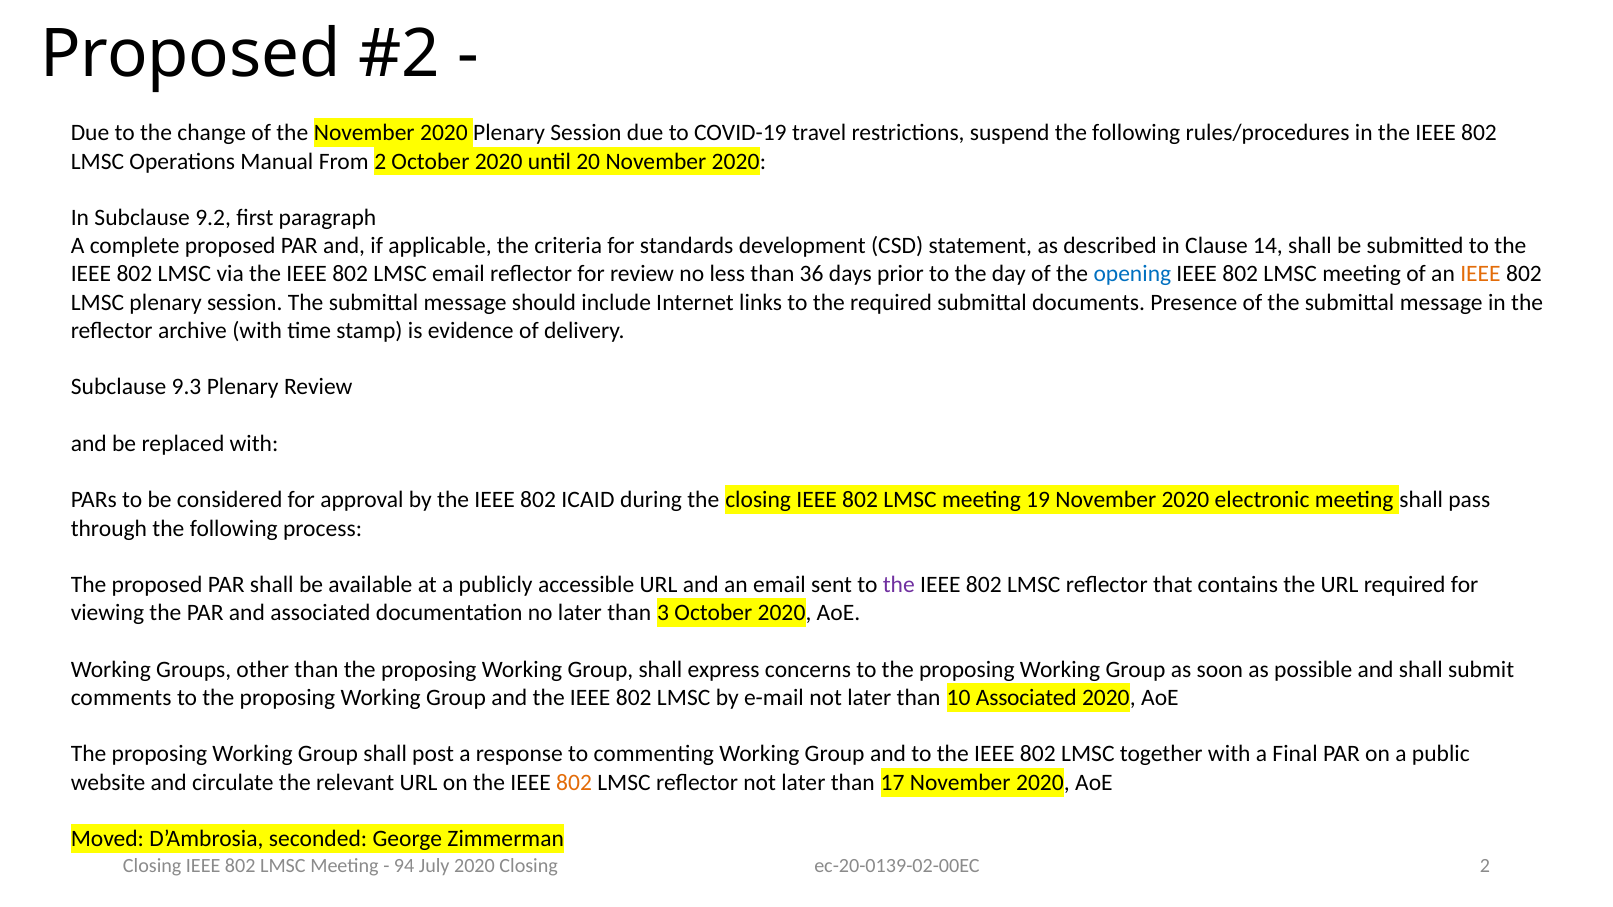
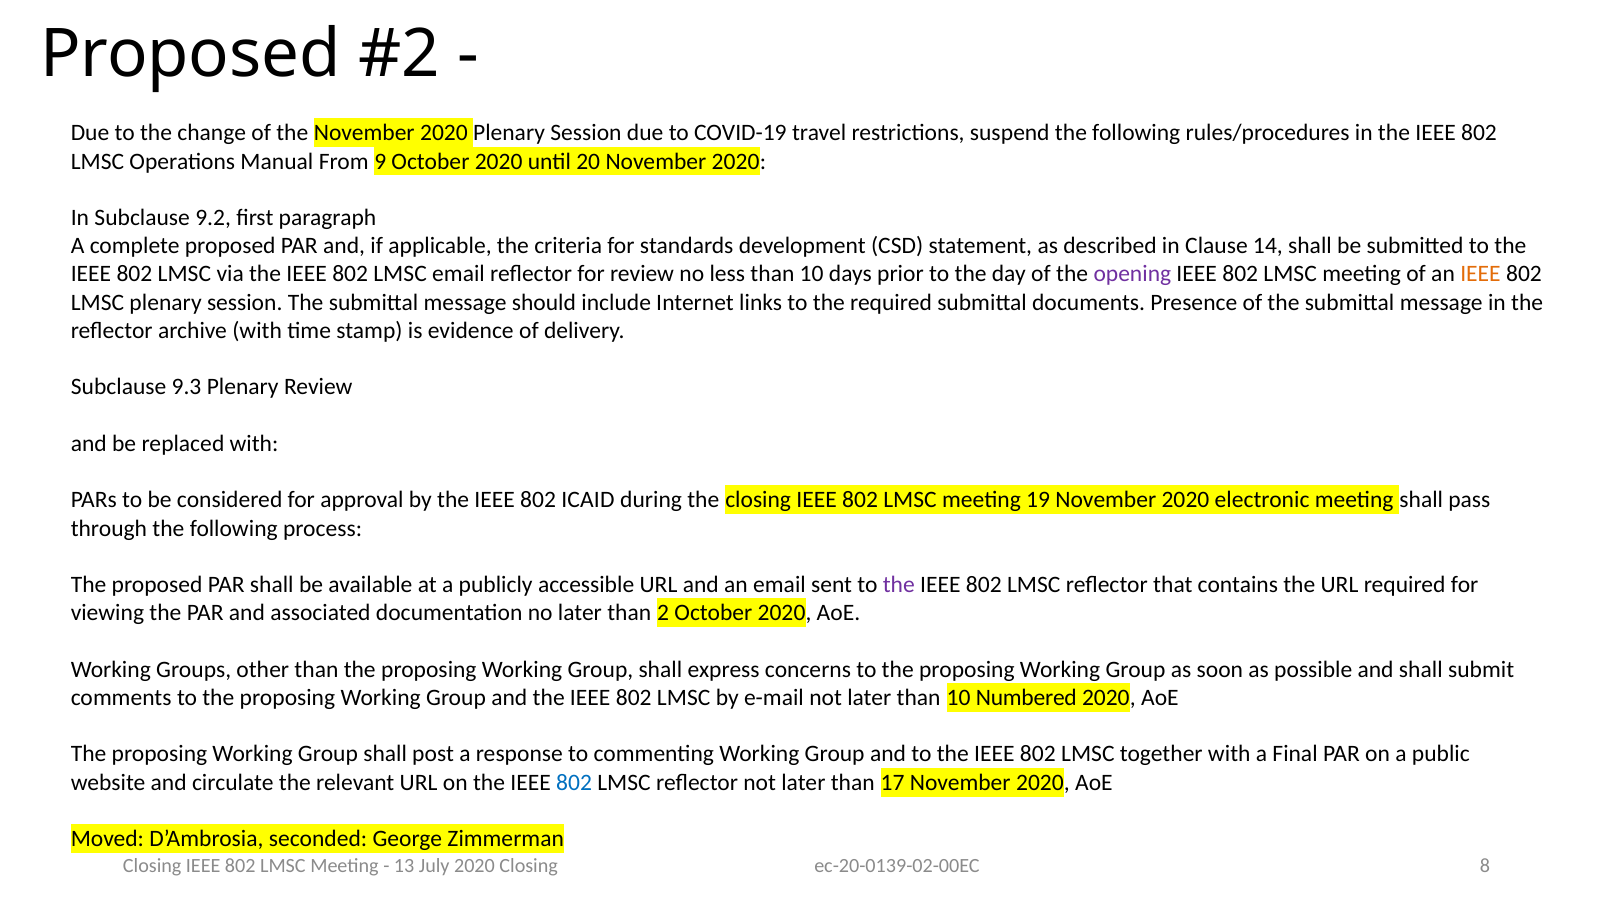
From 2: 2 -> 9
less than 36: 36 -> 10
opening colour: blue -> purple
3: 3 -> 2
10 Associated: Associated -> Numbered
802 at (574, 783) colour: orange -> blue
ec-20-0139-02-00EC 2: 2 -> 8
94: 94 -> 13
